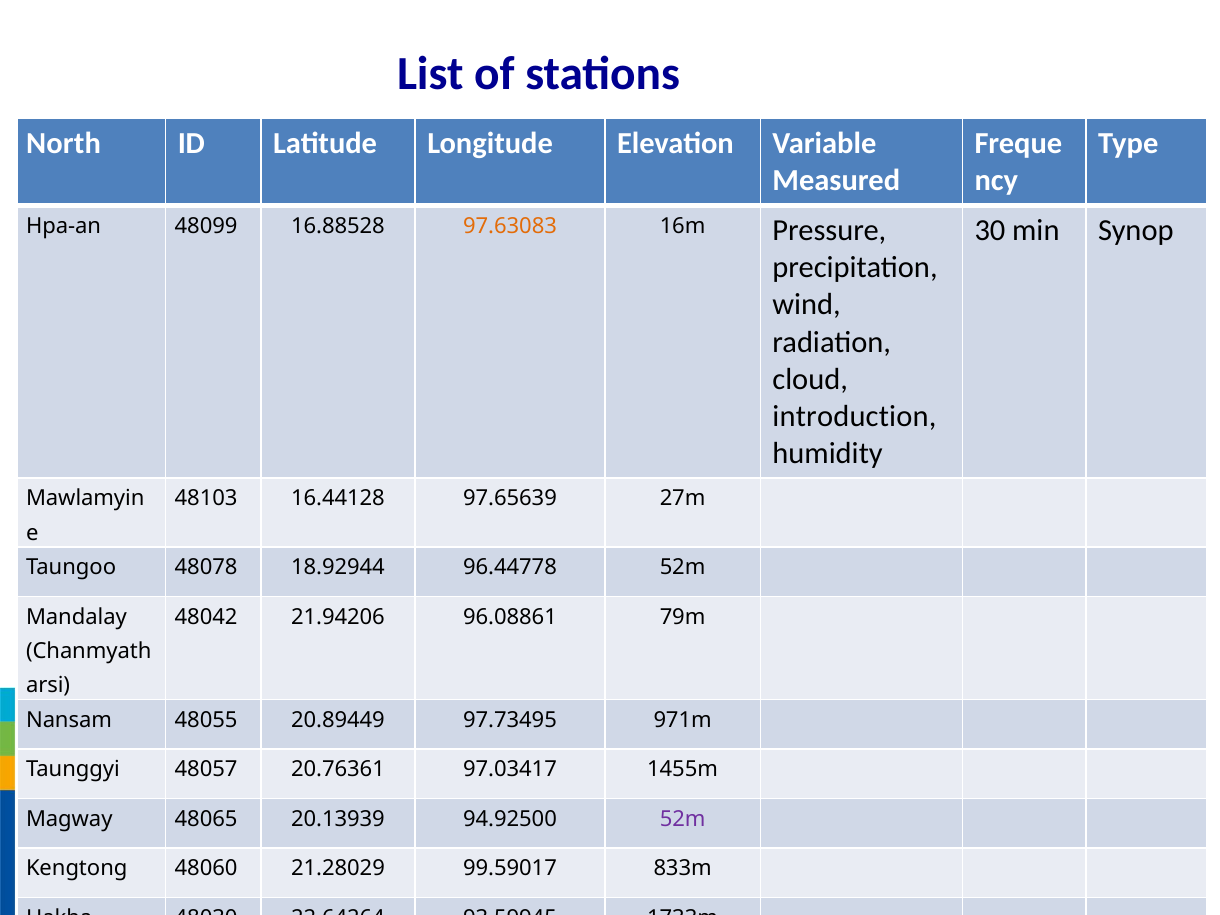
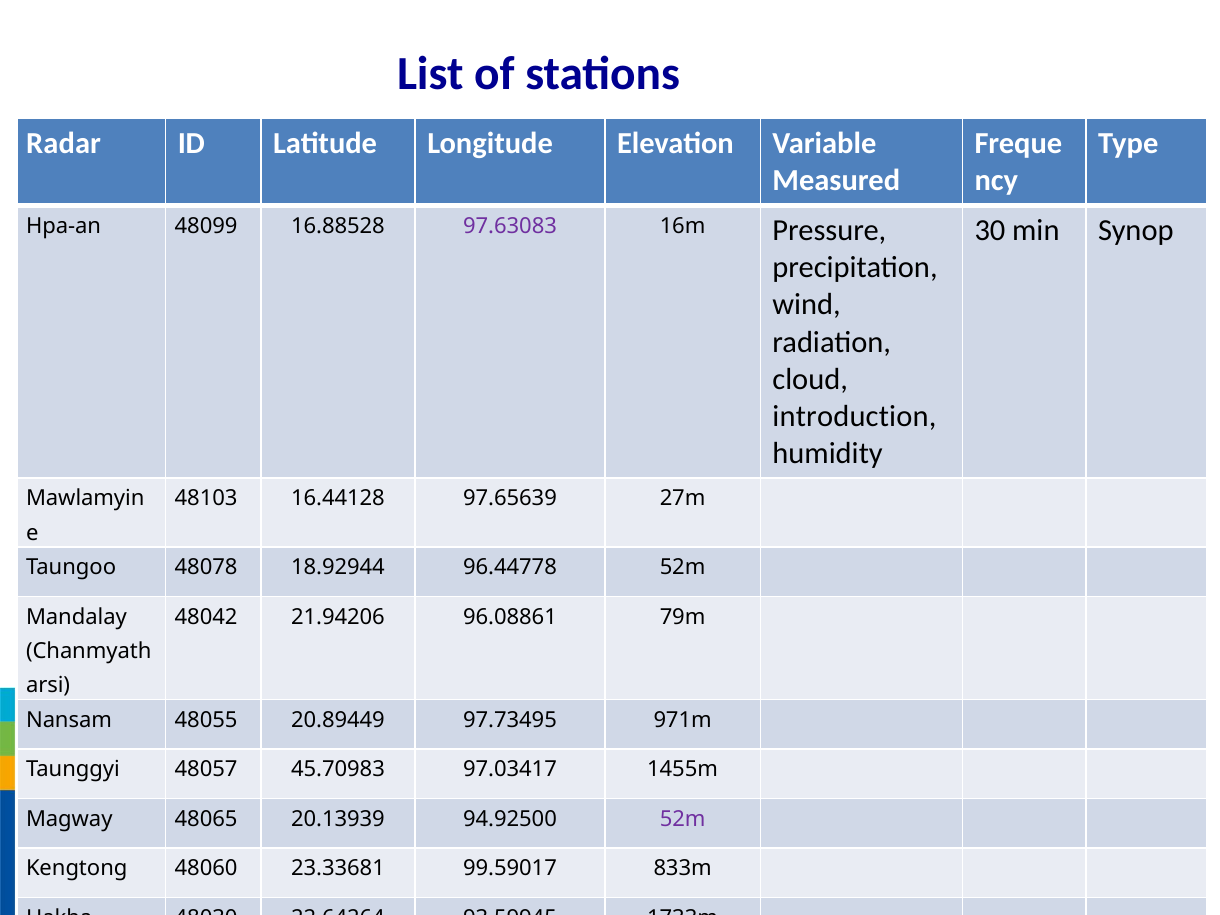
North: North -> Radar
97.63083 colour: orange -> purple
20.76361: 20.76361 -> 45.70983
21.28029: 21.28029 -> 23.33681
